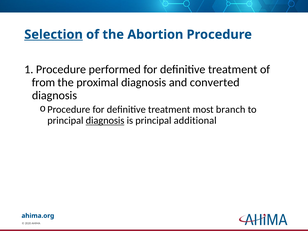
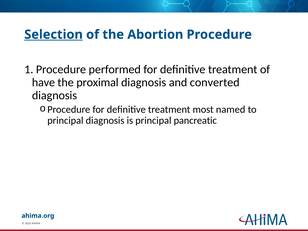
from: from -> have
branch: branch -> named
diagnosis at (105, 121) underline: present -> none
additional: additional -> pancreatic
